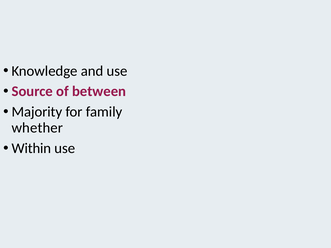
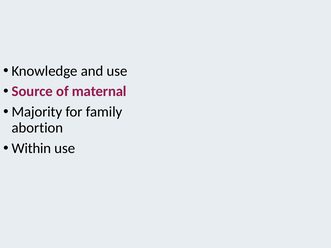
between: between -> maternal
whether: whether -> abortion
